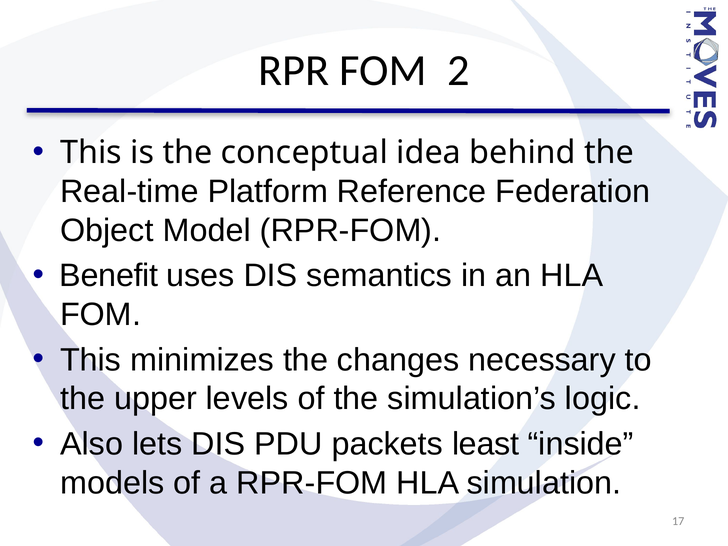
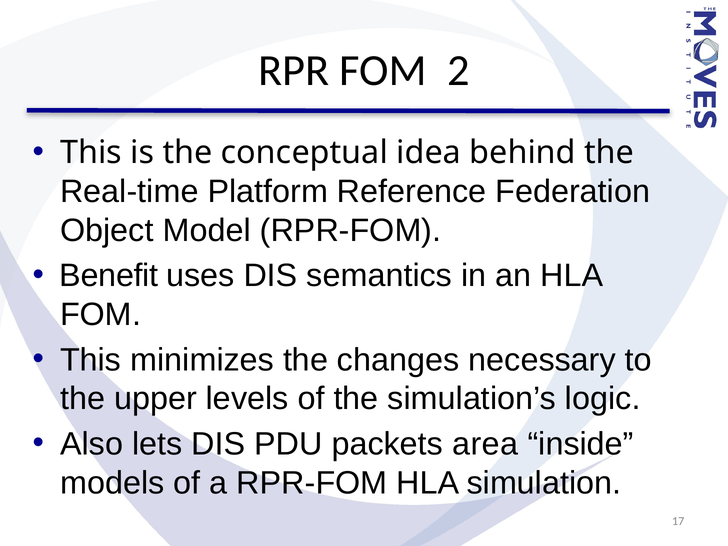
least: least -> area
